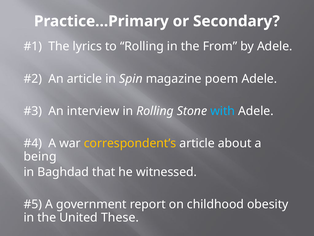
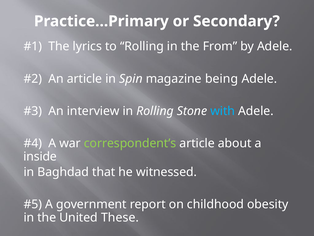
poem: poem -> being
correspondent’s colour: yellow -> light green
being: being -> inside
